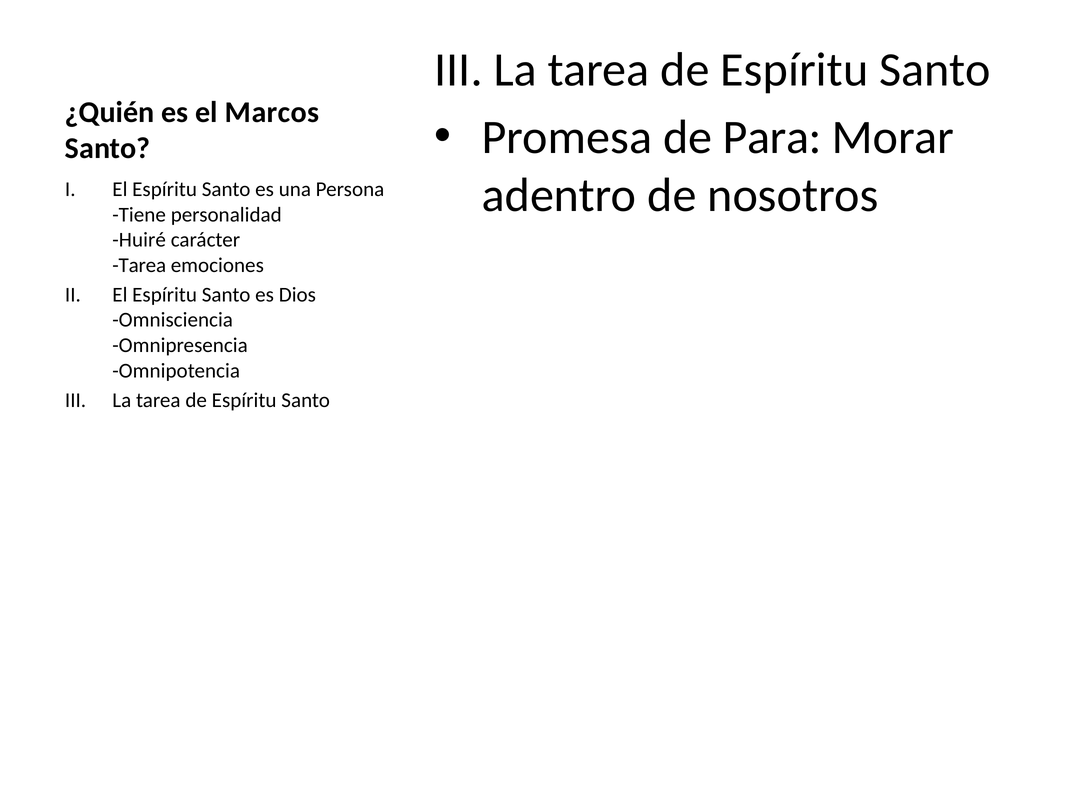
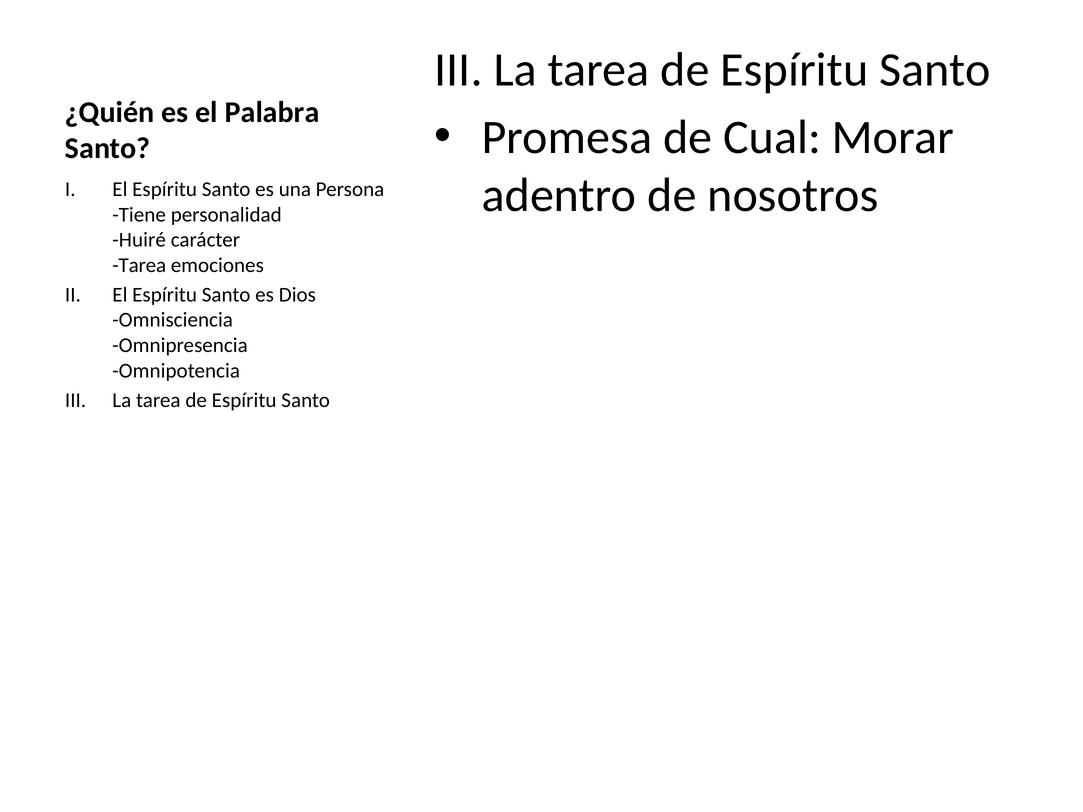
Marcos: Marcos -> Palabra
Para: Para -> Cual
